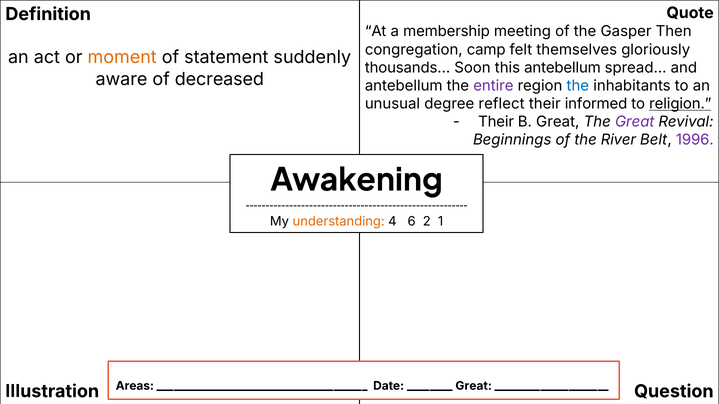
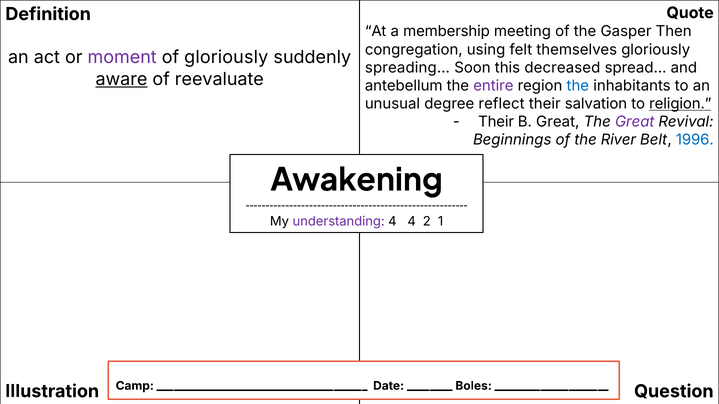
camp: camp -> using
moment colour: orange -> purple
of statement: statement -> gloriously
thousands…: thousands… -> spreading…
this antebellum: antebellum -> decreased
aware underline: none -> present
decreased: decreased -> reevaluate
informed: informed -> salvation
1996 colour: purple -> blue
understanding colour: orange -> purple
4 6: 6 -> 4
Areas: Areas -> Camp
Great at (474, 386): Great -> Boles
